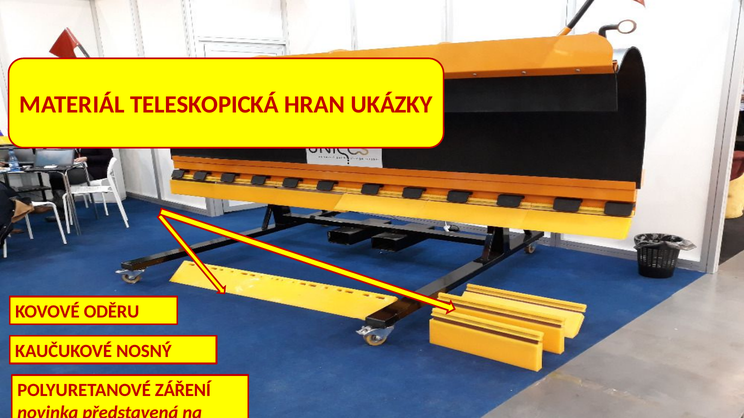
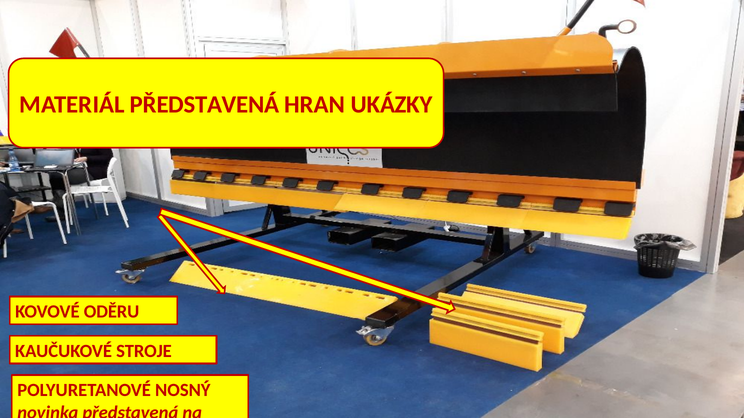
MATERIÁL TELESKOPICKÁ: TELESKOPICKÁ -> PŘEDSTAVENÁ
NOSNÝ: NOSNÝ -> STROJE
ZÁŘENÍ: ZÁŘENÍ -> NOSNÝ
